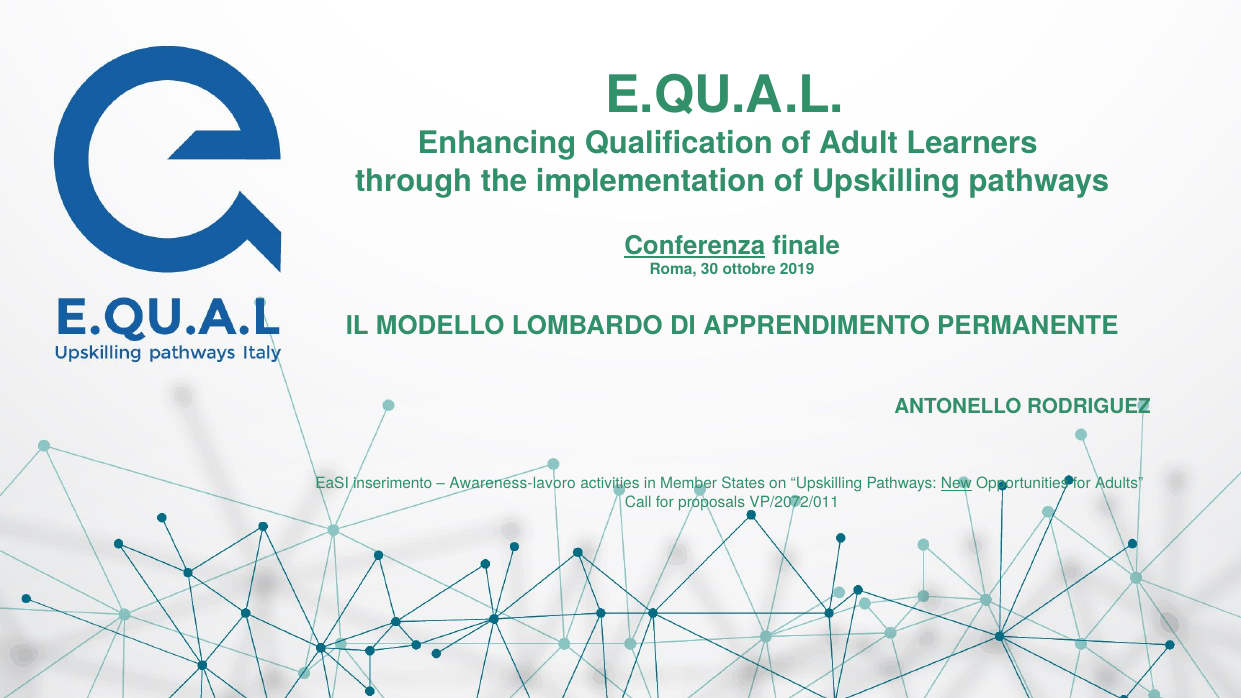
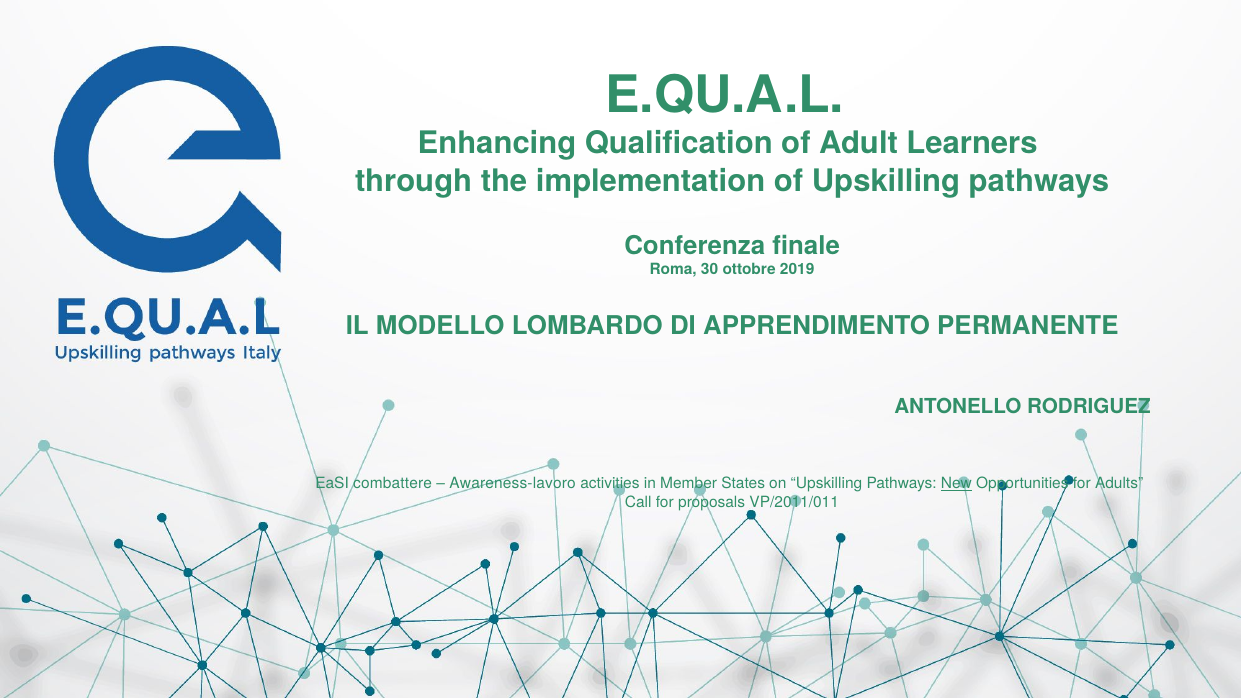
Conferenza underline: present -> none
inserimento: inserimento -> combattere
VP/2072/011: VP/2072/011 -> VP/2011/011
